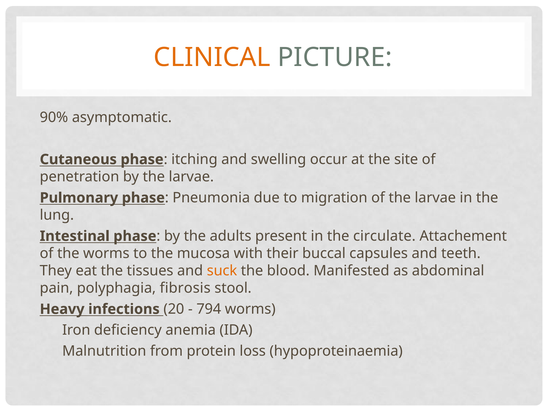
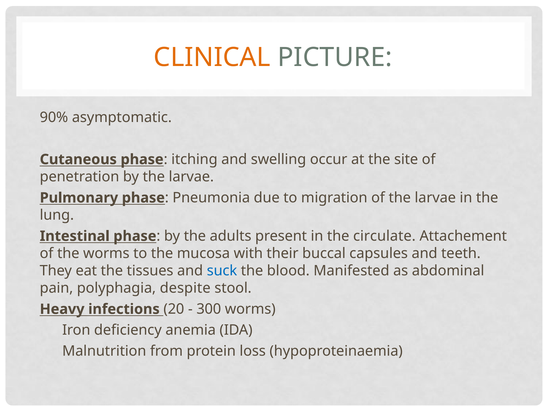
suck colour: orange -> blue
fibrosis: fibrosis -> despite
794: 794 -> 300
